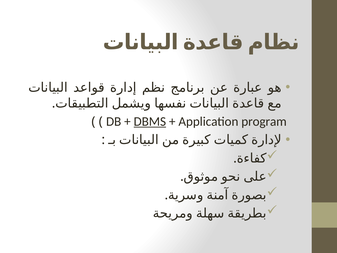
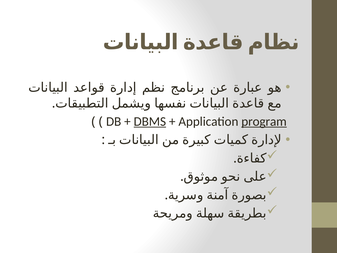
program underline: none -> present
